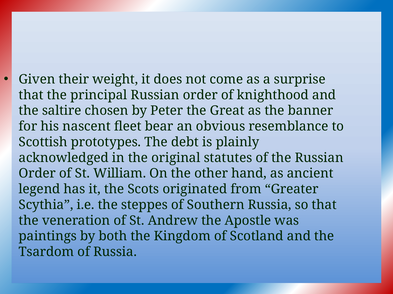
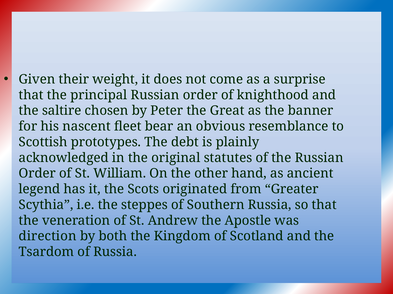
paintings: paintings -> direction
